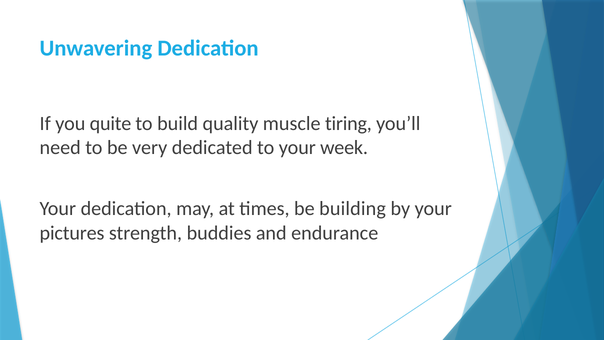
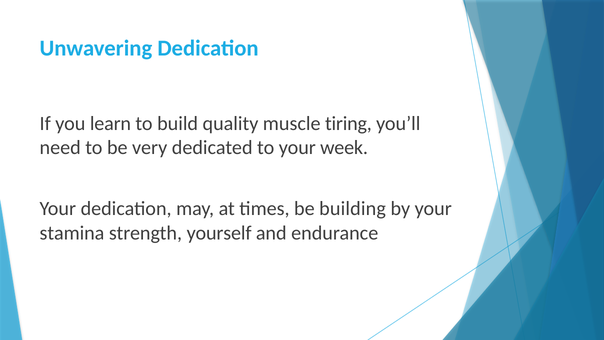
quite: quite -> learn
pictures: pictures -> stamina
buddies: buddies -> yourself
